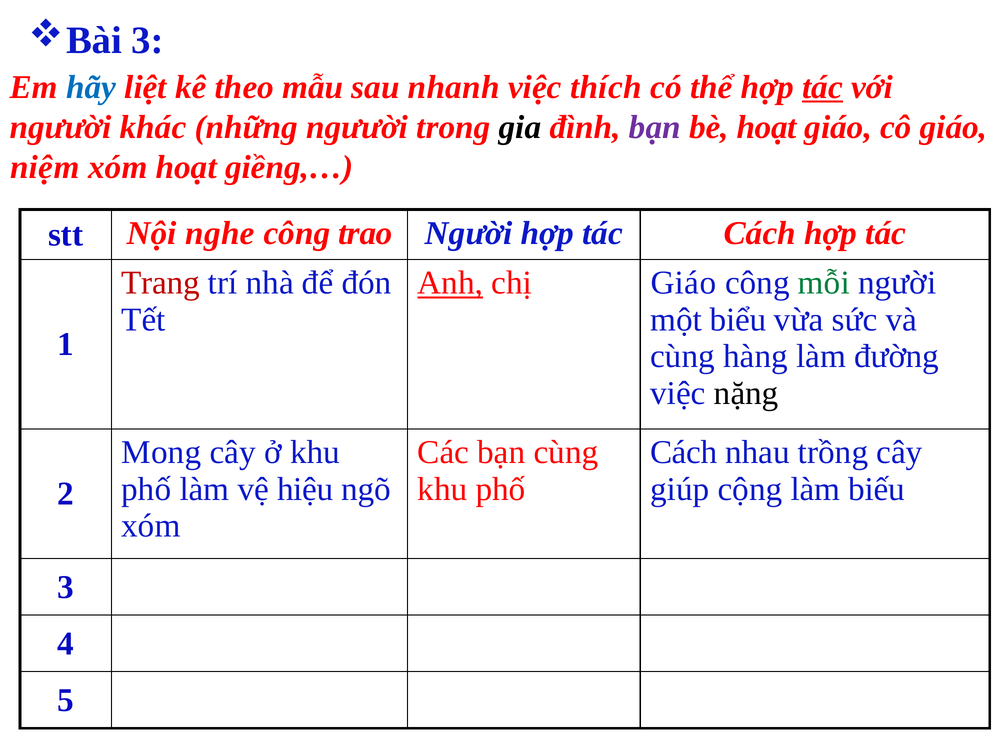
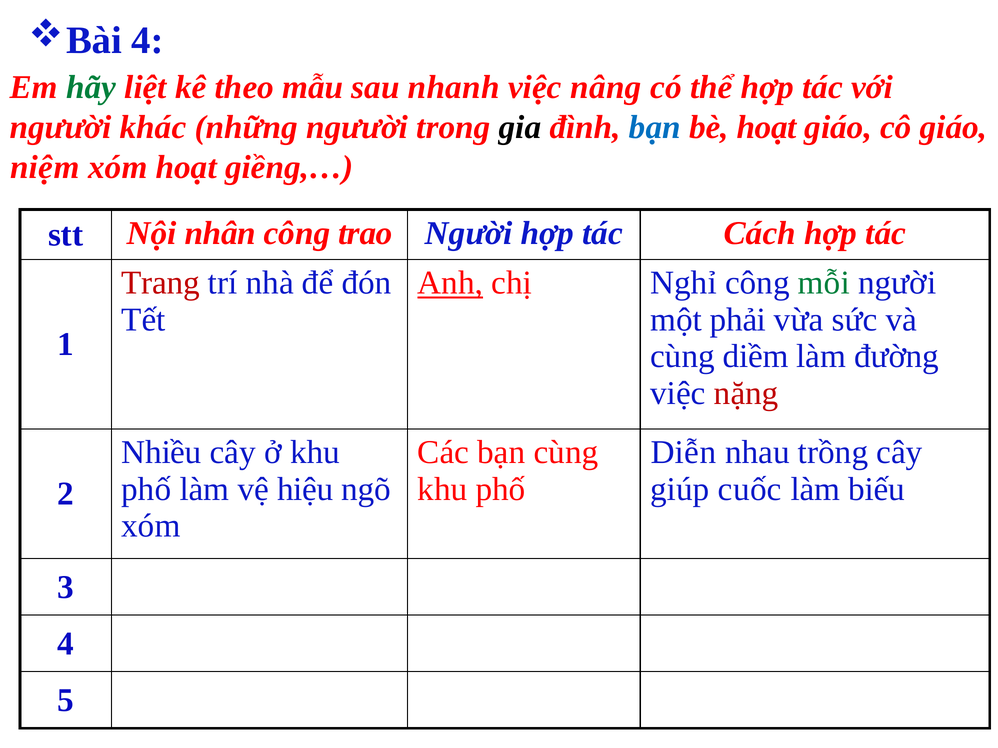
3 at (148, 40): 3 -> 4
hãy colour: blue -> green
thích: thích -> nâng
tác at (822, 87) underline: present -> none
bạn at (655, 127) colour: purple -> blue
nghe: nghe -> nhân
chị Giáo: Giáo -> Nghỉ
biểu: biểu -> phải
hàng: hàng -> diềm
nặng colour: black -> red
Mong: Mong -> Nhiều
Cách at (684, 453): Cách -> Diễn
cộng: cộng -> cuốc
